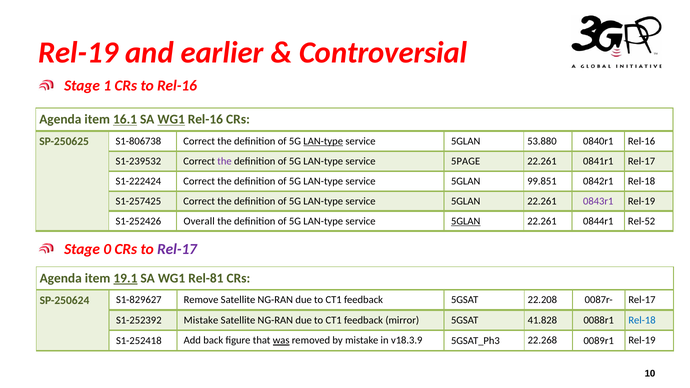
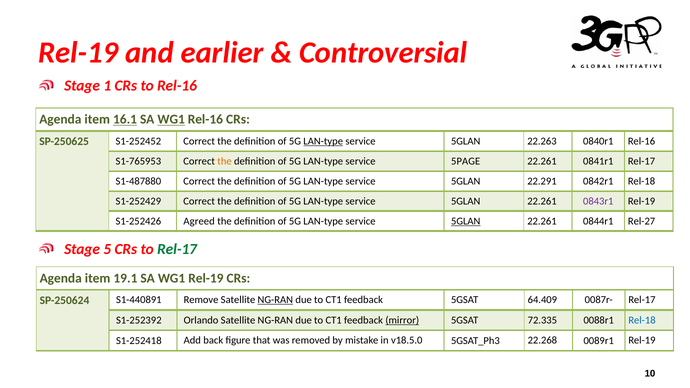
S1-806738: S1-806738 -> S1-252452
53.880: 53.880 -> 22.263
S1-239532: S1-239532 -> S1-765953
the at (225, 161) colour: purple -> orange
S1-222424: S1-222424 -> S1-487880
99.851: 99.851 -> 22.291
S1-257425: S1-257425 -> S1-252429
Overall: Overall -> Agreed
Rel-52: Rel-52 -> Rel-27
0: 0 -> 5
Rel-17 at (177, 249) colour: purple -> green
19.1 underline: present -> none
WG1 Rel-81: Rel-81 -> Rel-19
S1-829627: S1-829627 -> S1-440891
NG-RAN at (275, 300) underline: none -> present
22.208: 22.208 -> 64.409
S1-252392 Mistake: Mistake -> Orlando
mirror underline: none -> present
41.828: 41.828 -> 72.335
was underline: present -> none
v18.3.9: v18.3.9 -> v18.5.0
